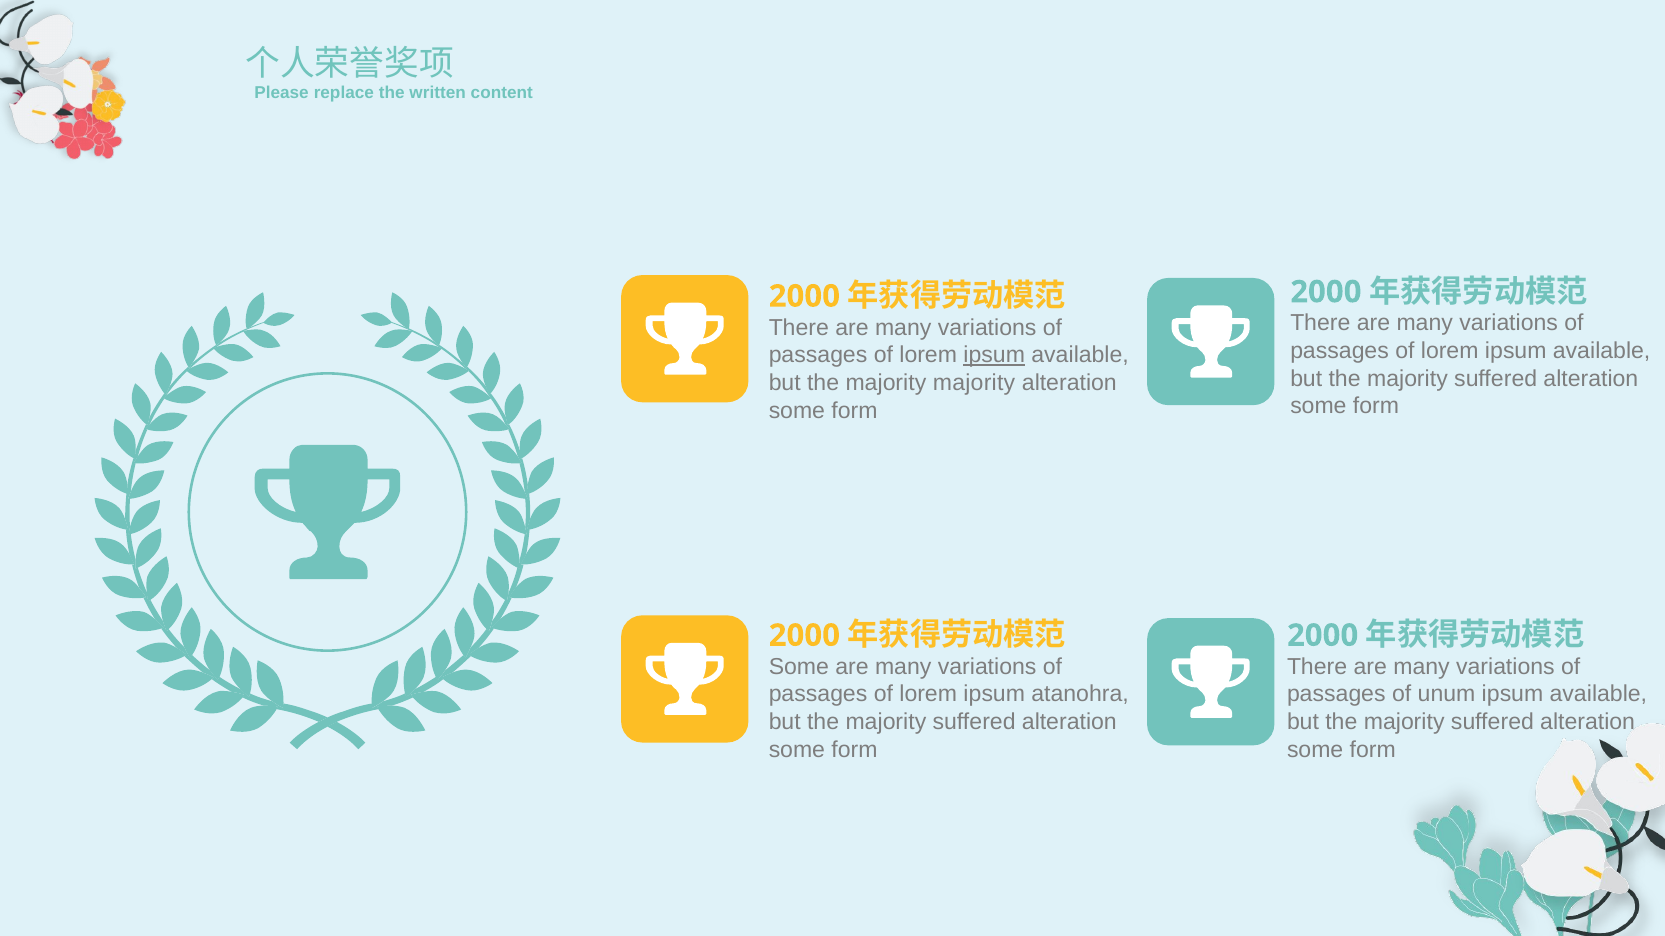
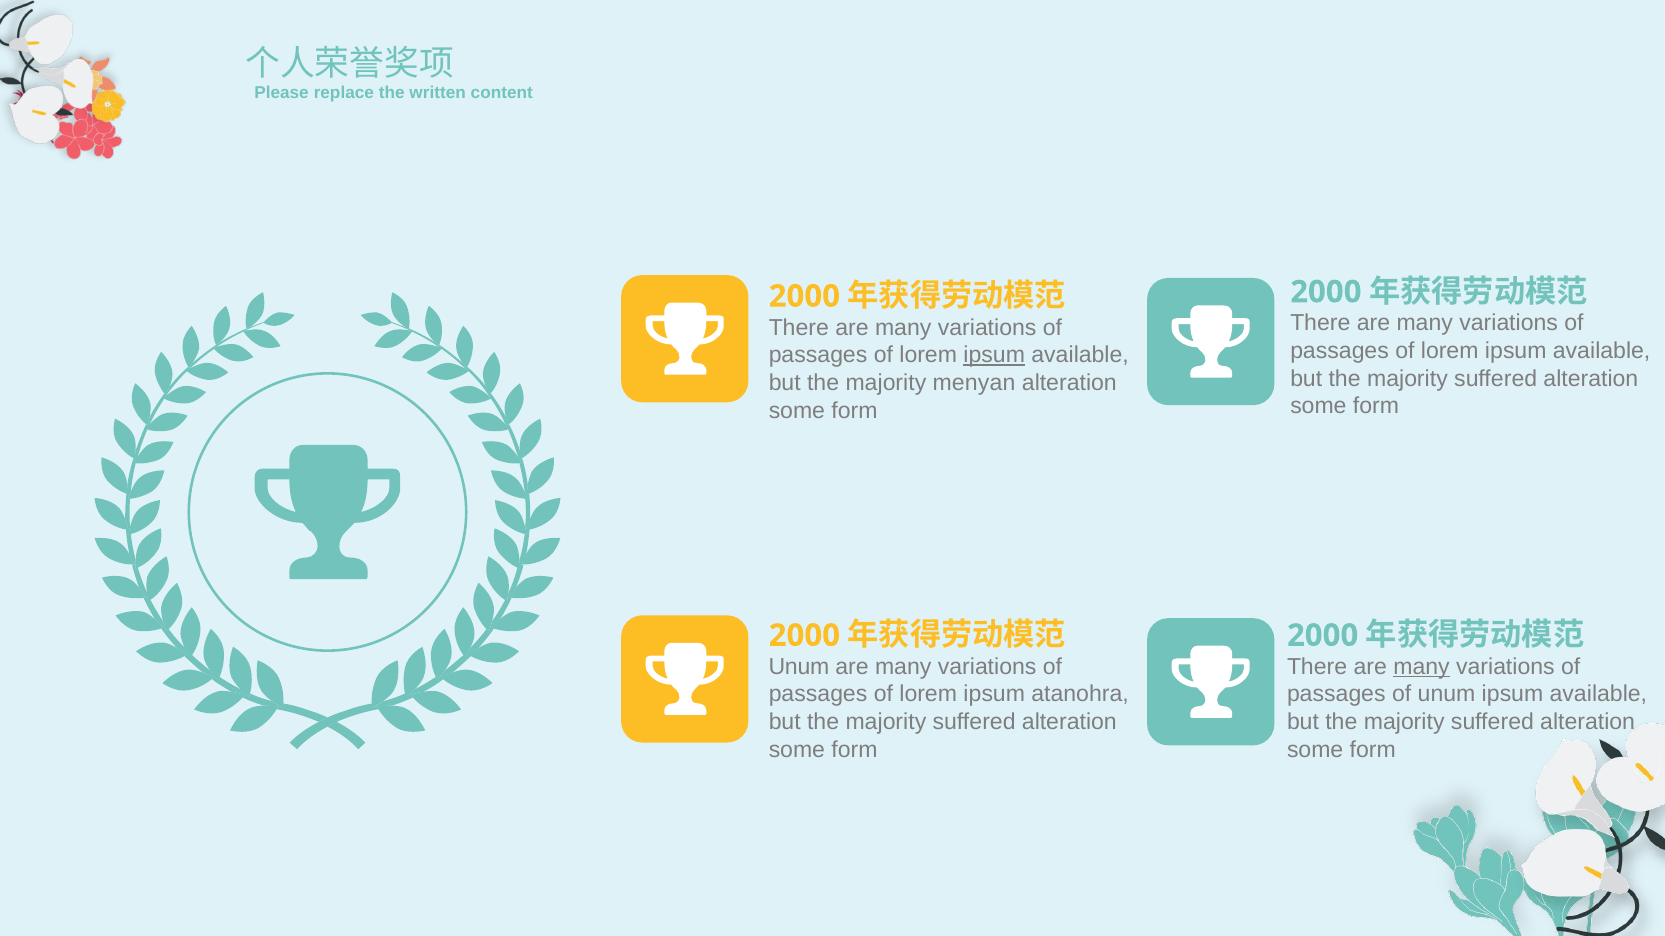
majority majority: majority -> menyan
Some at (799, 667): Some -> Unum
many at (1422, 667) underline: none -> present
